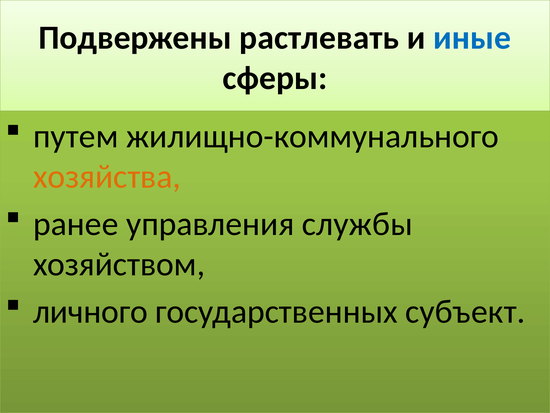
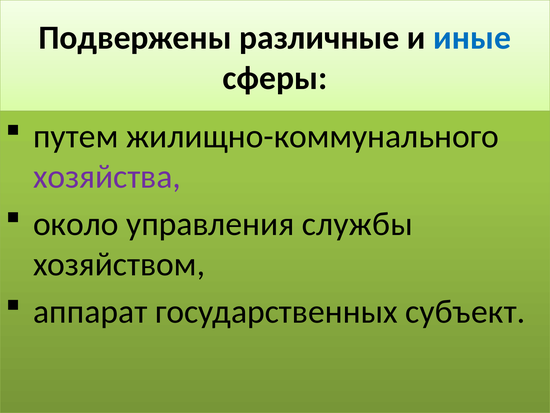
растлевать: растлевать -> различные
хозяйства colour: orange -> purple
ранее: ранее -> около
личного: личного -> аппарат
